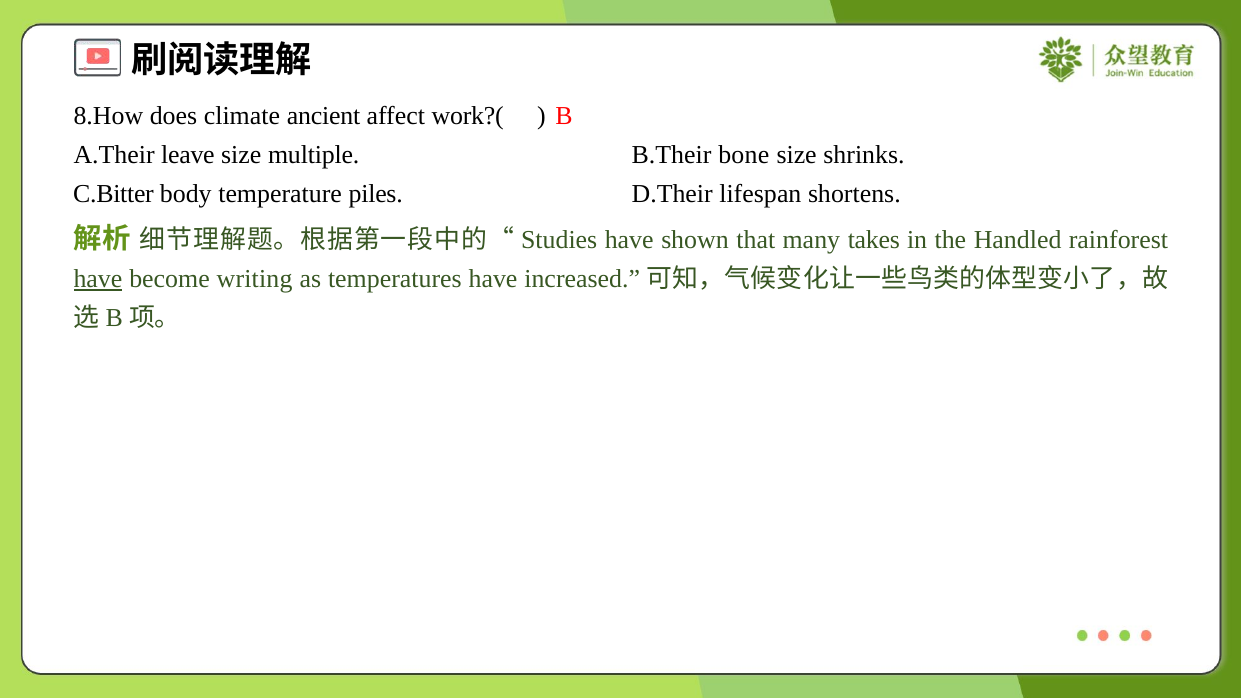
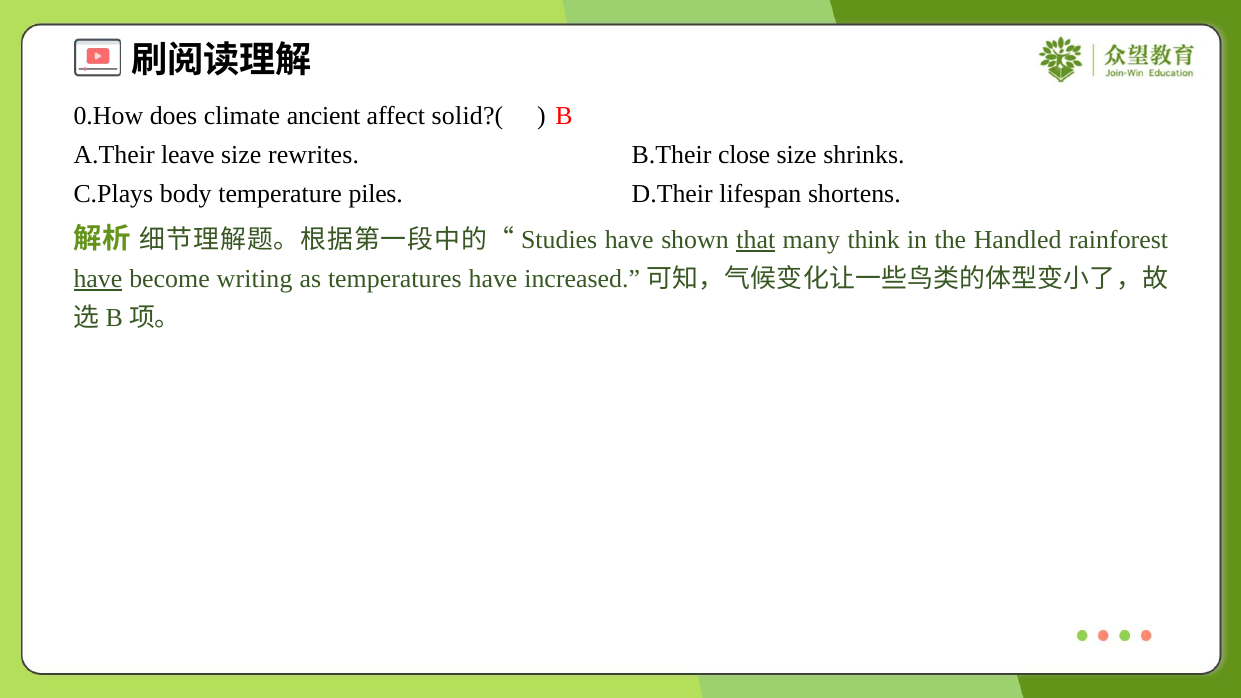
8.How: 8.How -> 0.How
work?(: work?( -> solid?(
multiple: multiple -> rewrites
bone: bone -> close
C.Bitter: C.Bitter -> C.Plays
that underline: none -> present
takes: takes -> think
